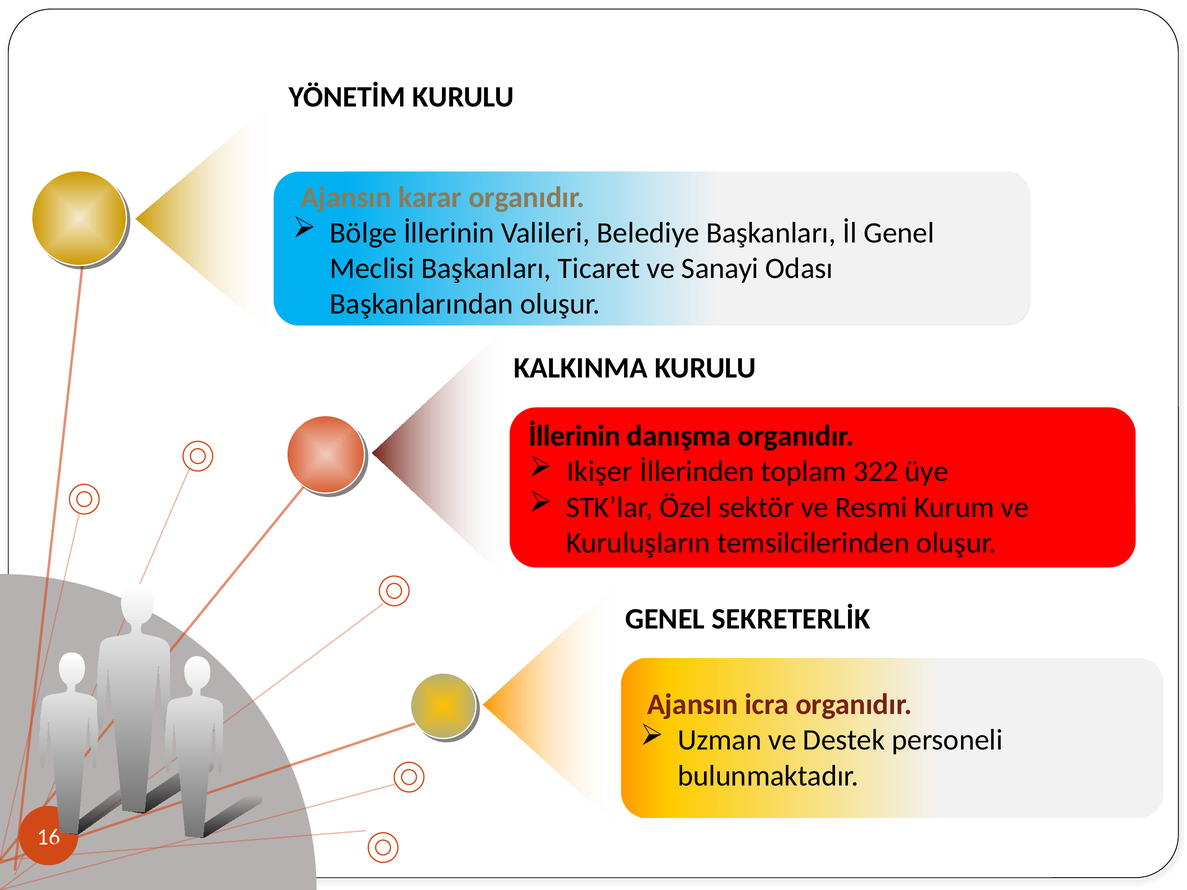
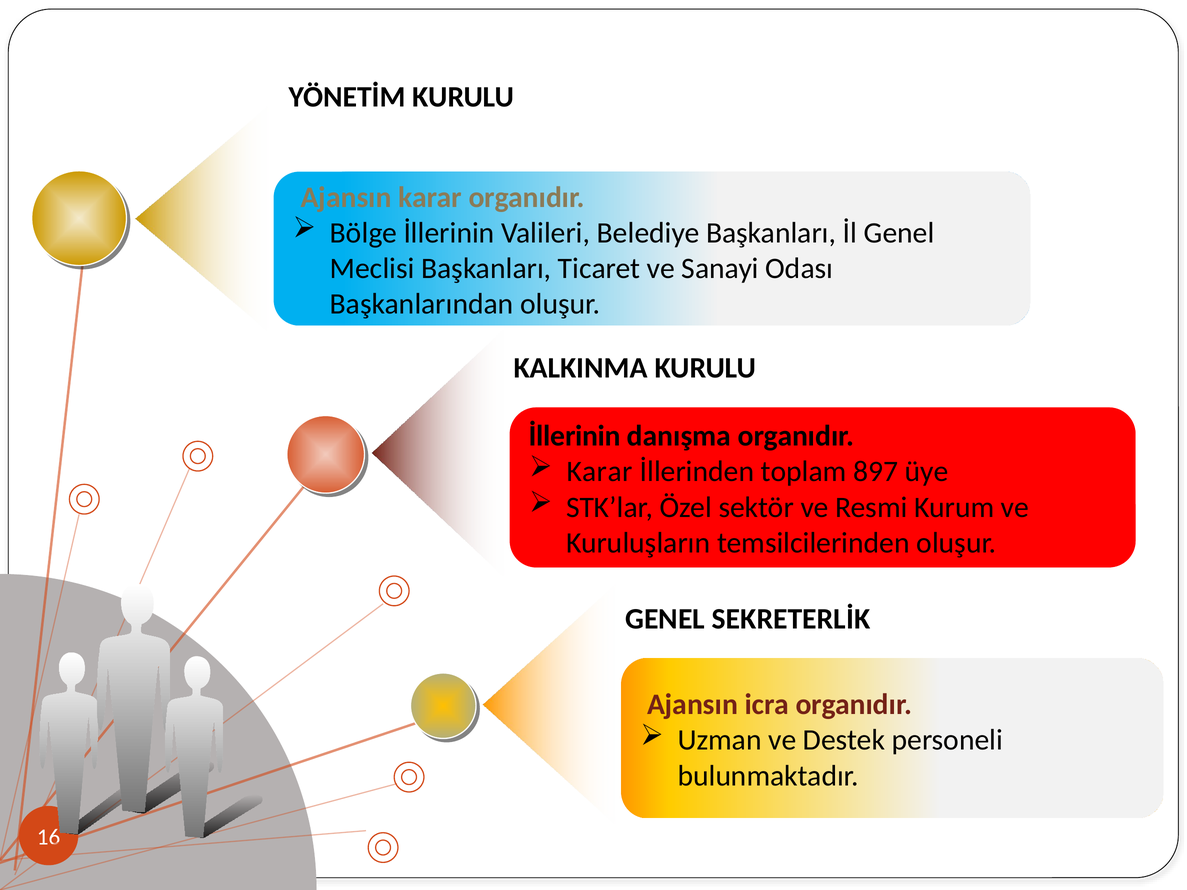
Ikişer at (600, 472): Ikişer -> Karar
322: 322 -> 897
